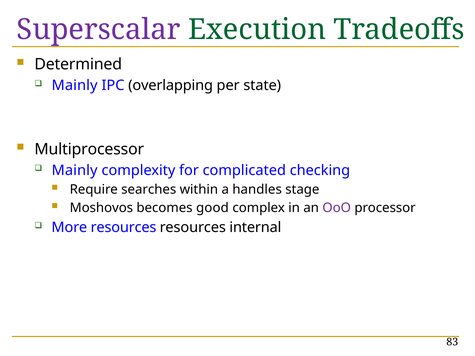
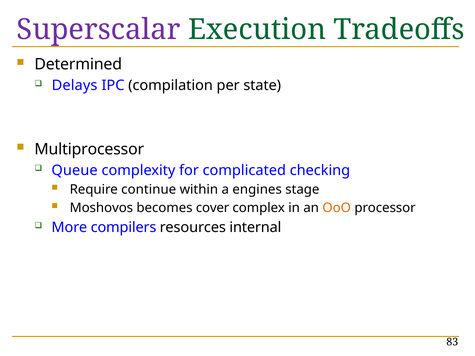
Mainly at (75, 85): Mainly -> Delays
overlapping: overlapping -> compilation
Mainly at (75, 170): Mainly -> Queue
searches: searches -> continue
handles: handles -> engines
good: good -> cover
OoO colour: purple -> orange
More resources: resources -> compilers
